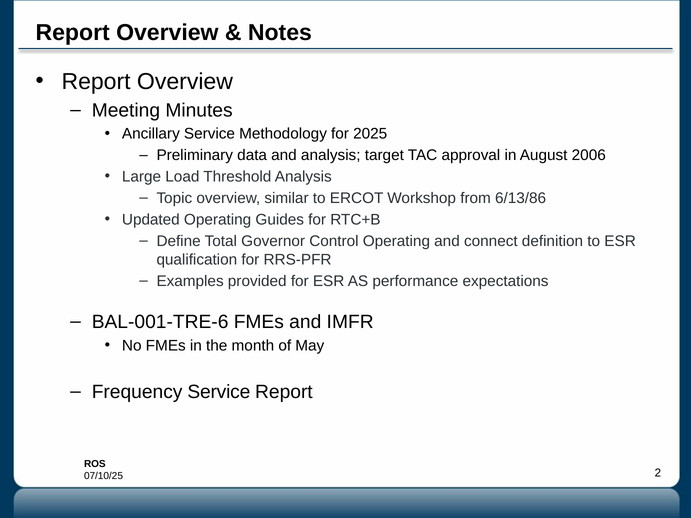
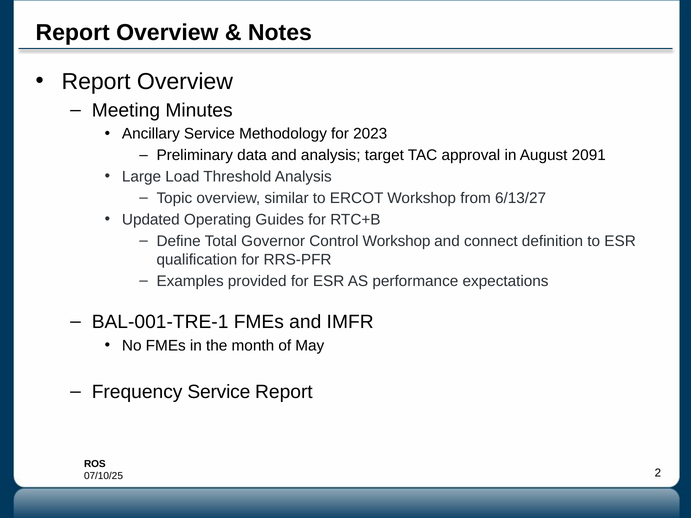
2025: 2025 -> 2023
2006: 2006 -> 2091
6/13/86: 6/13/86 -> 6/13/27
Control Operating: Operating -> Workshop
BAL-001-TRE-6: BAL-001-TRE-6 -> BAL-001-TRE-1
